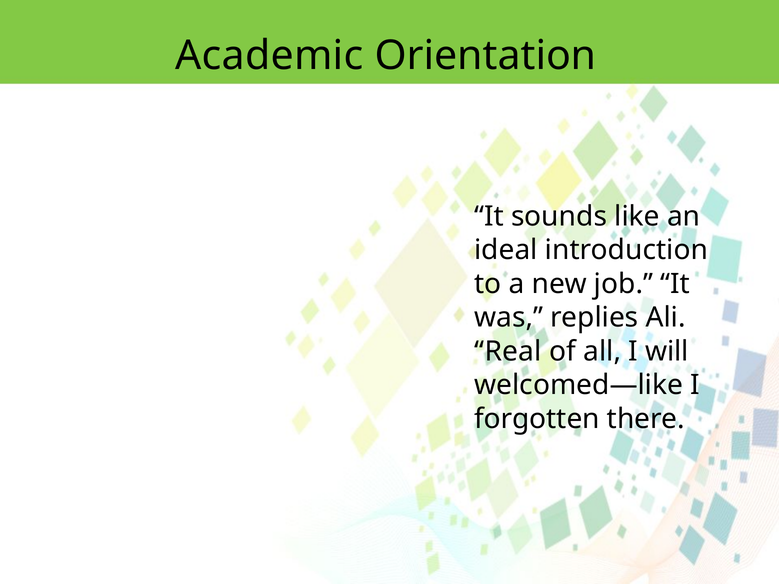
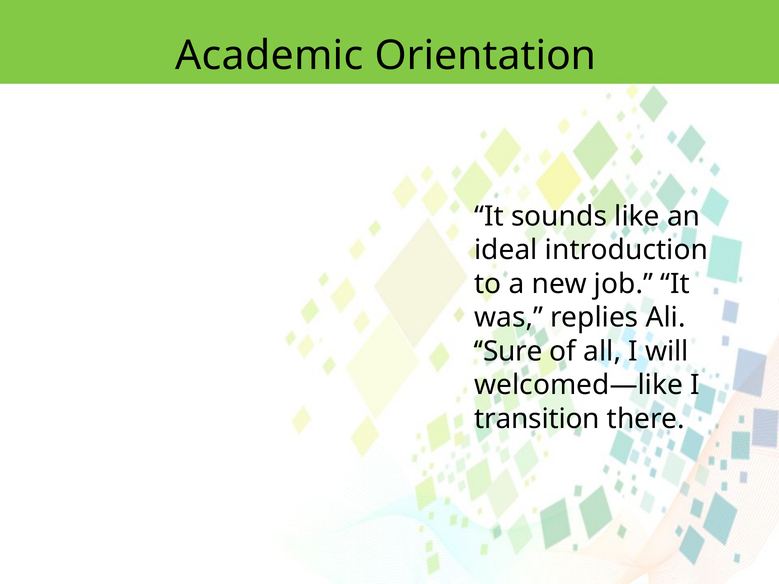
Real: Real -> Sure
forgotten: forgotten -> transition
